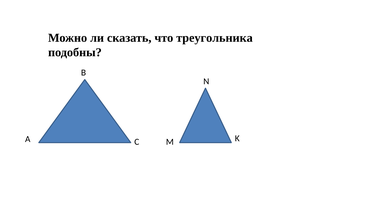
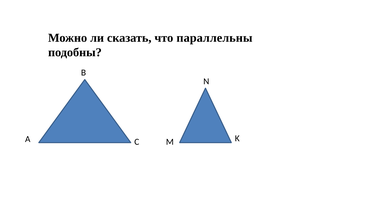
треугольника: треугольника -> параллельны
